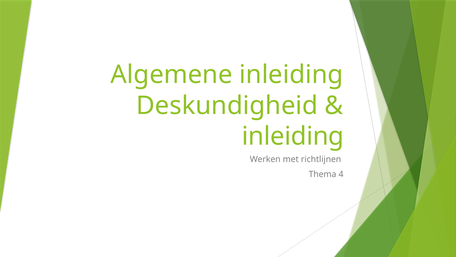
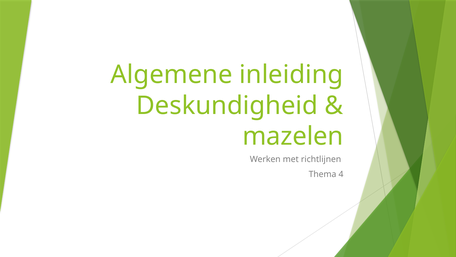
inleiding at (293, 136): inleiding -> mazelen
